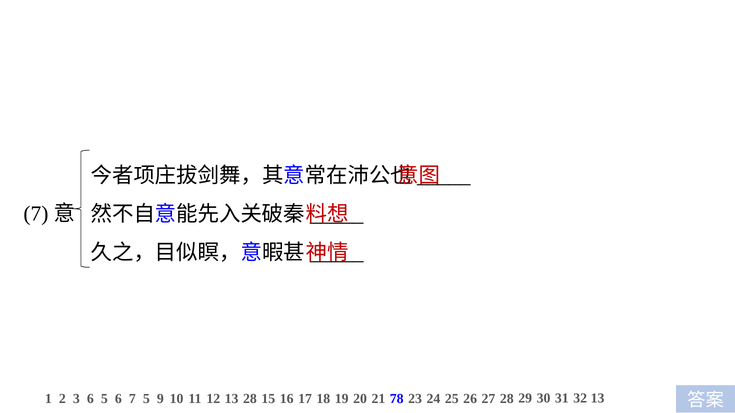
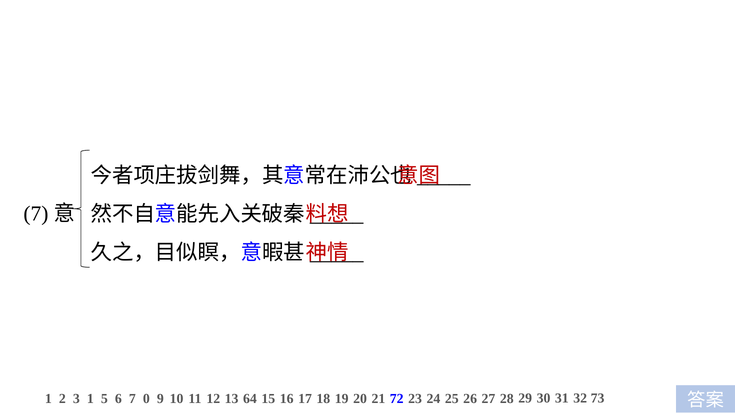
3 6: 6 -> 1
7 5: 5 -> 0
13 28: 28 -> 64
78: 78 -> 72
32 13: 13 -> 73
